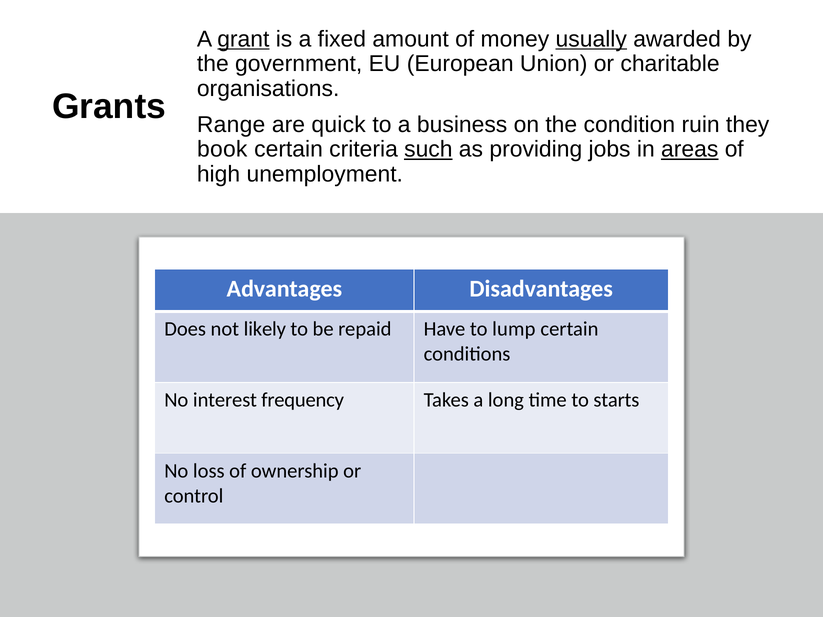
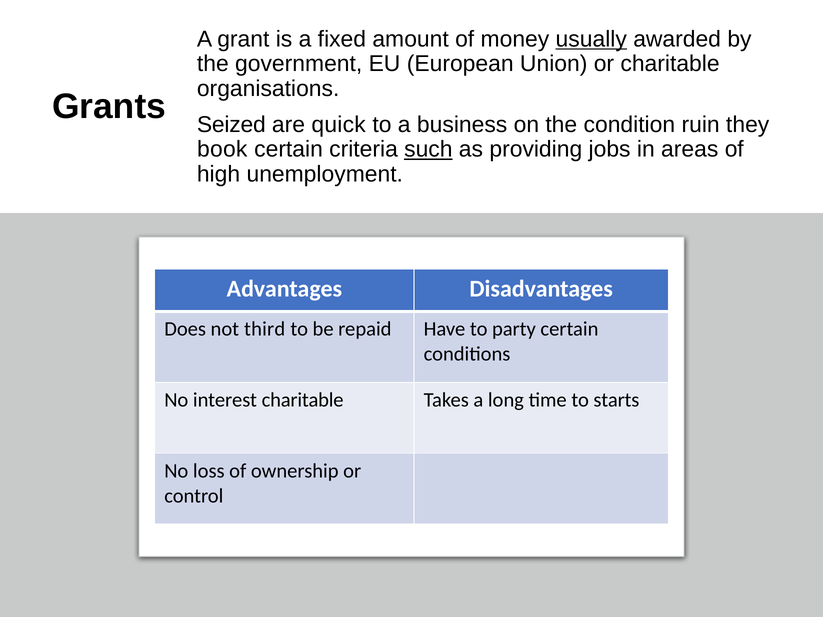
grant underline: present -> none
Range: Range -> Seized
areas underline: present -> none
likely: likely -> third
lump: lump -> party
interest frequency: frequency -> charitable
